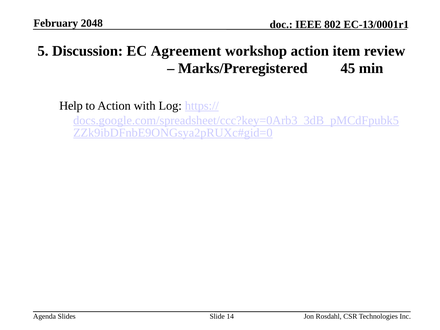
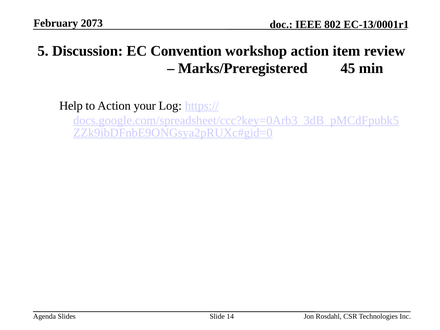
2048: 2048 -> 2073
Agreement: Agreement -> Convention
with: with -> your
